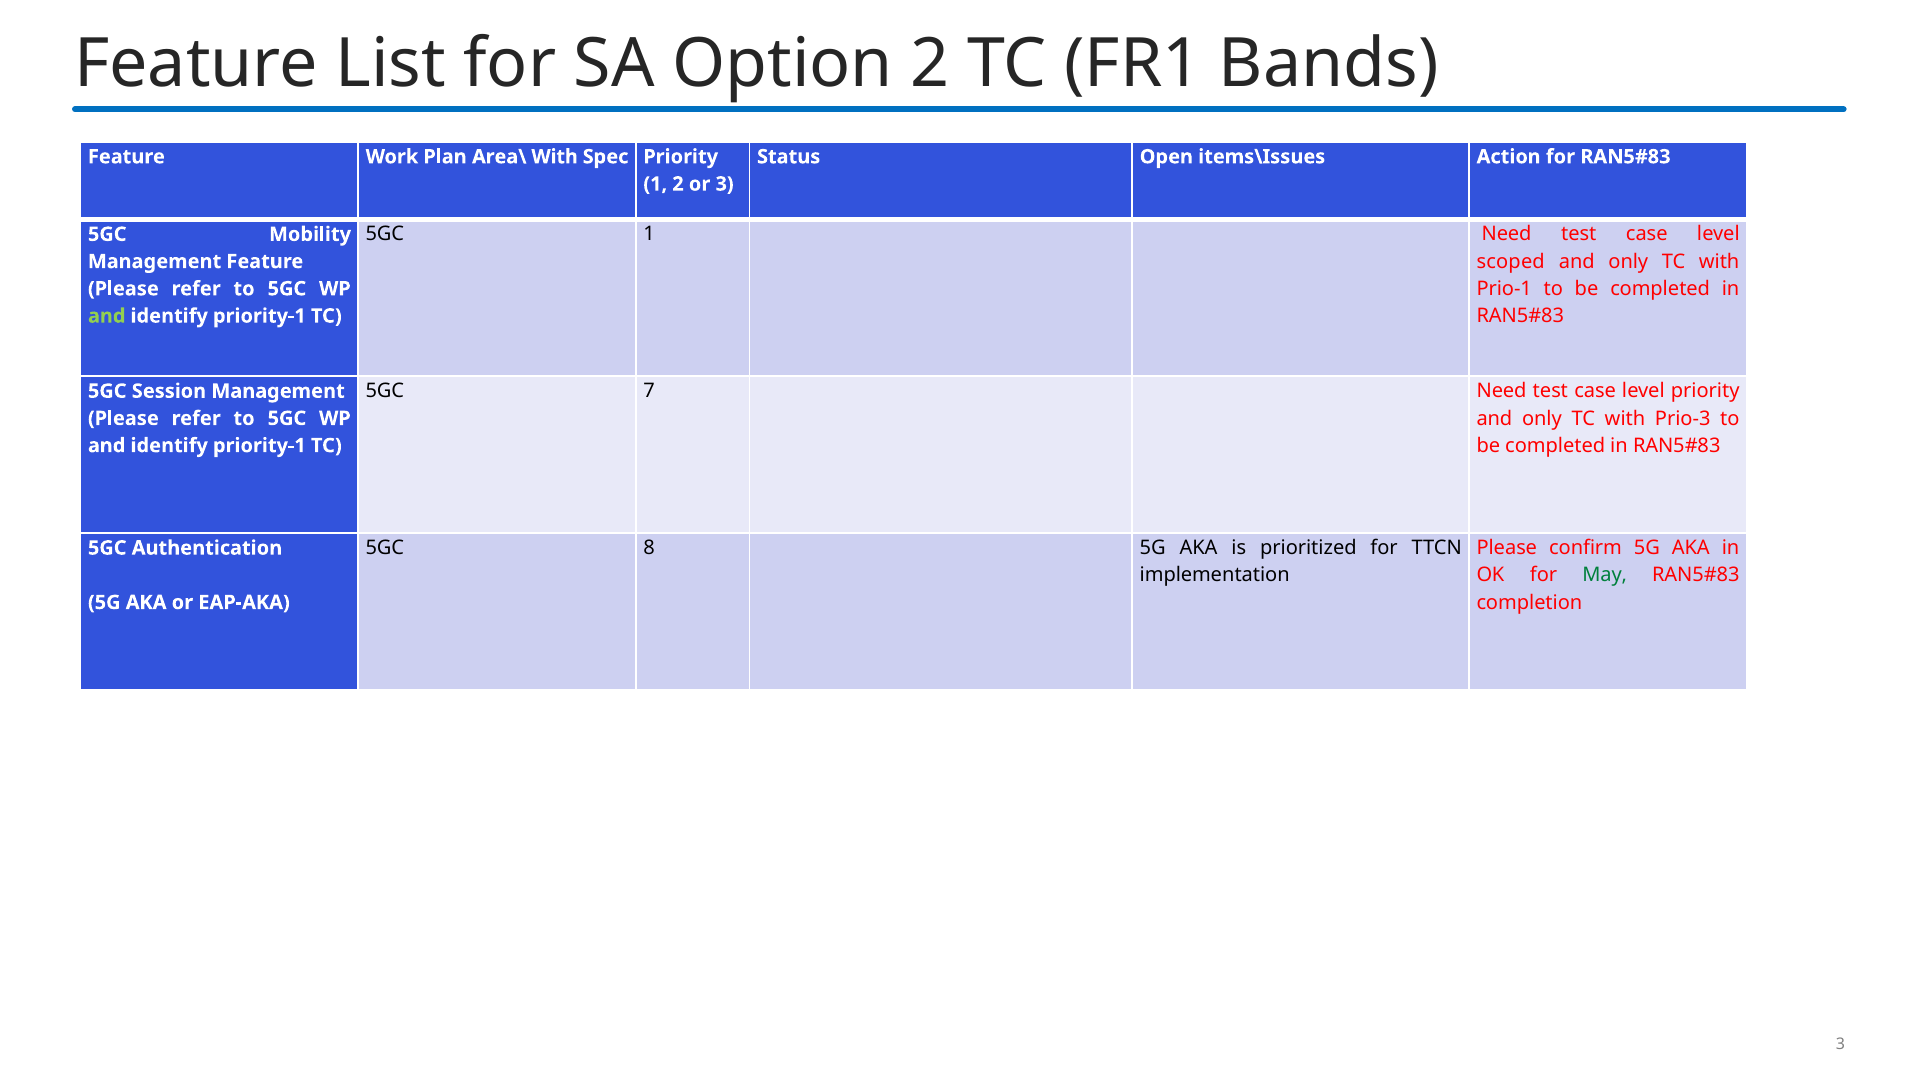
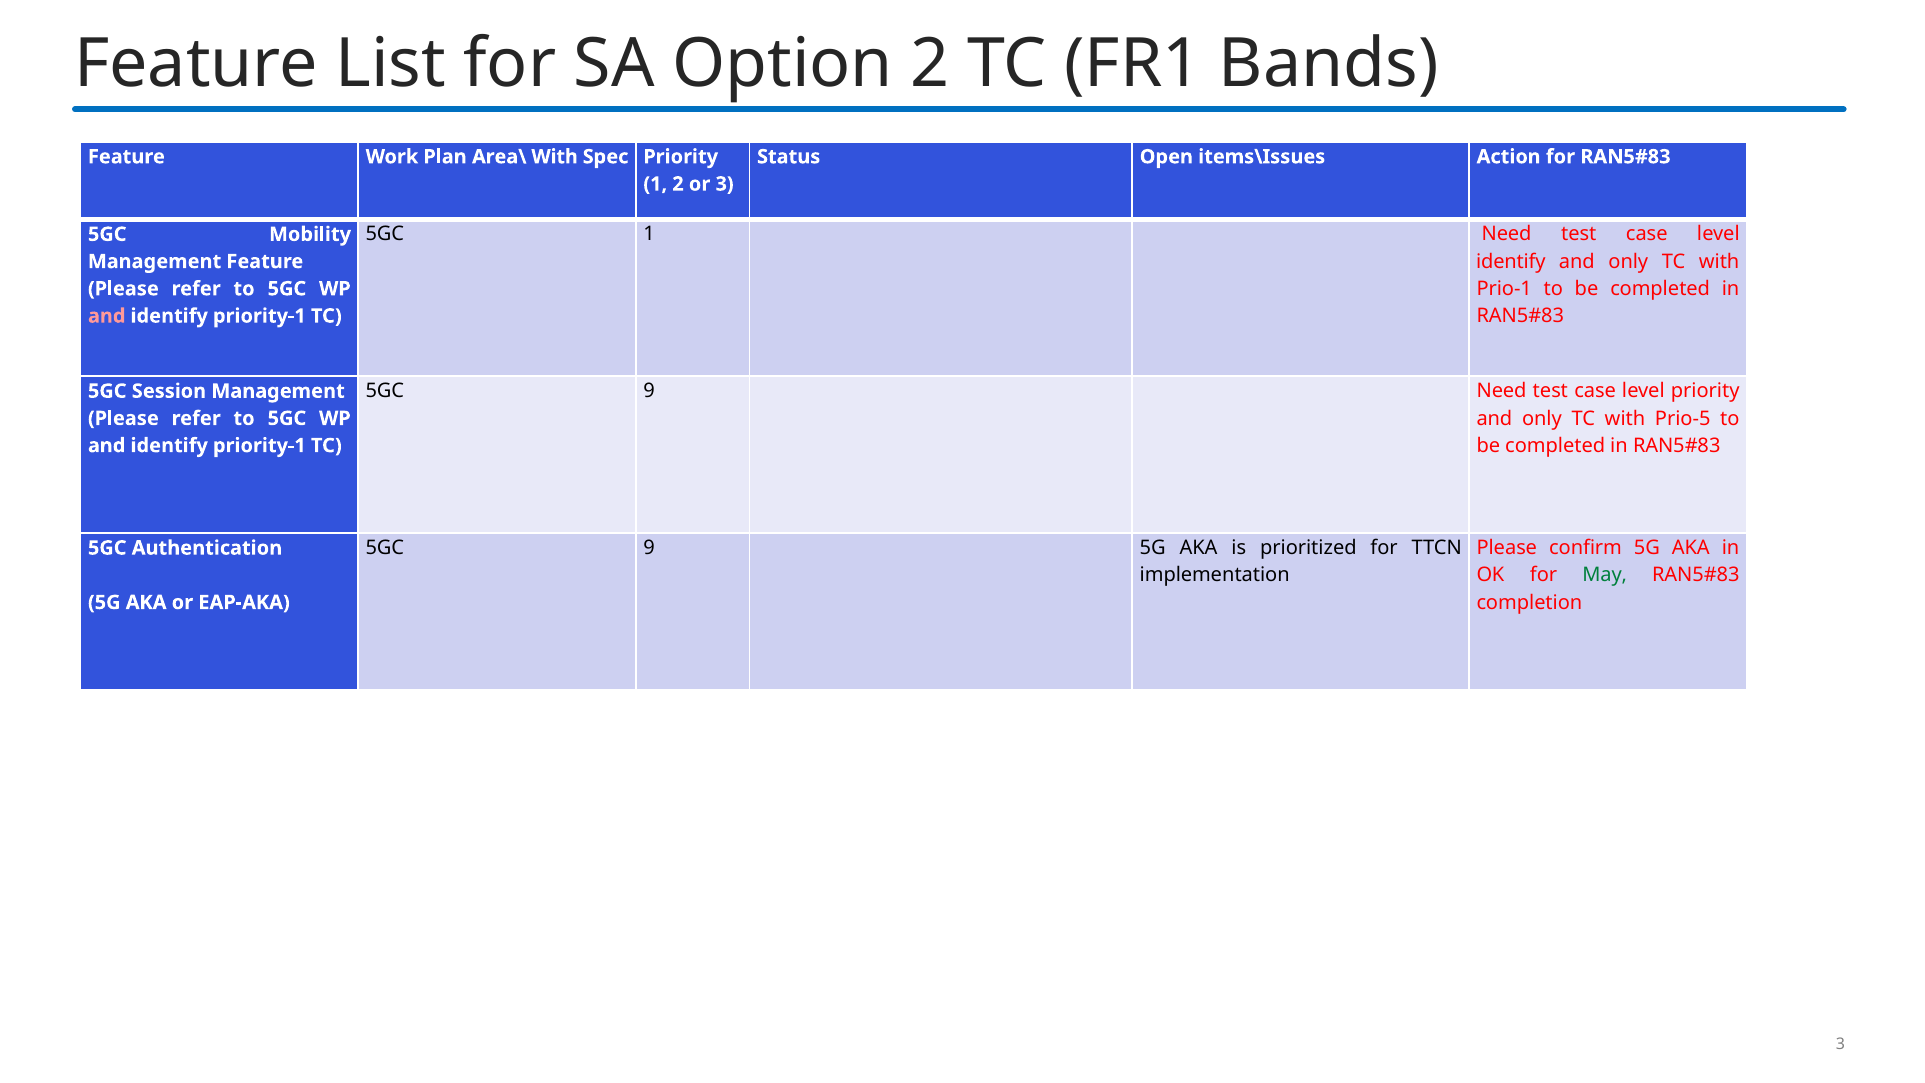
scoped at (1511, 261): scoped -> identify
and at (107, 316) colour: light green -> pink
7 at (649, 391): 7 -> 9
Prio-3: Prio-3 -> Prio-5
8 at (649, 548): 8 -> 9
